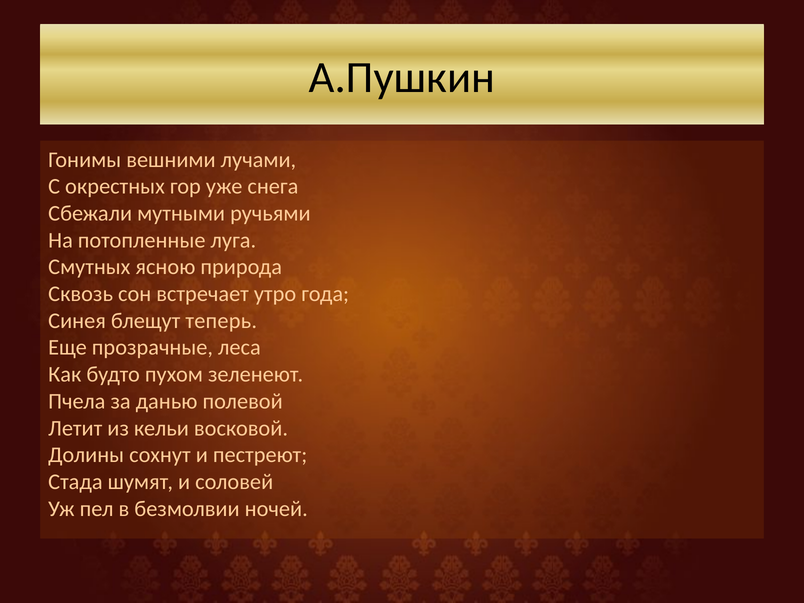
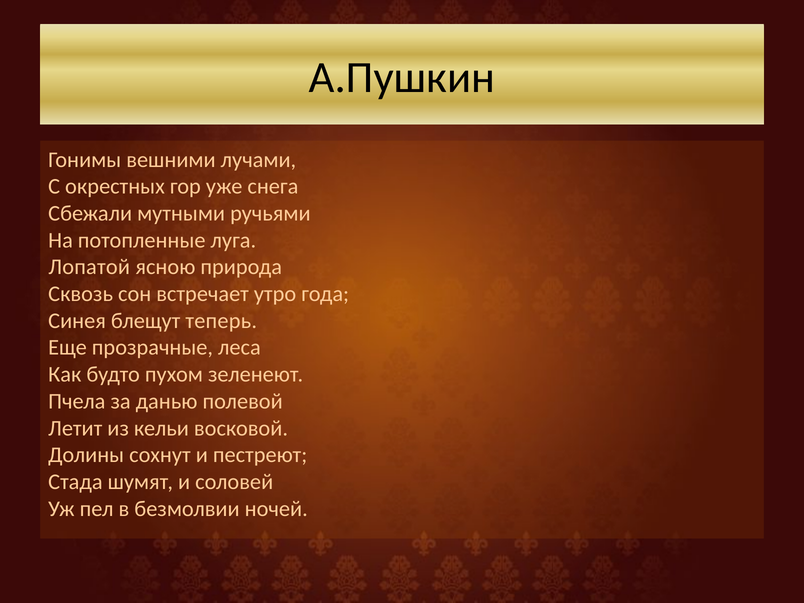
Смутных: Смутных -> Лопатой
